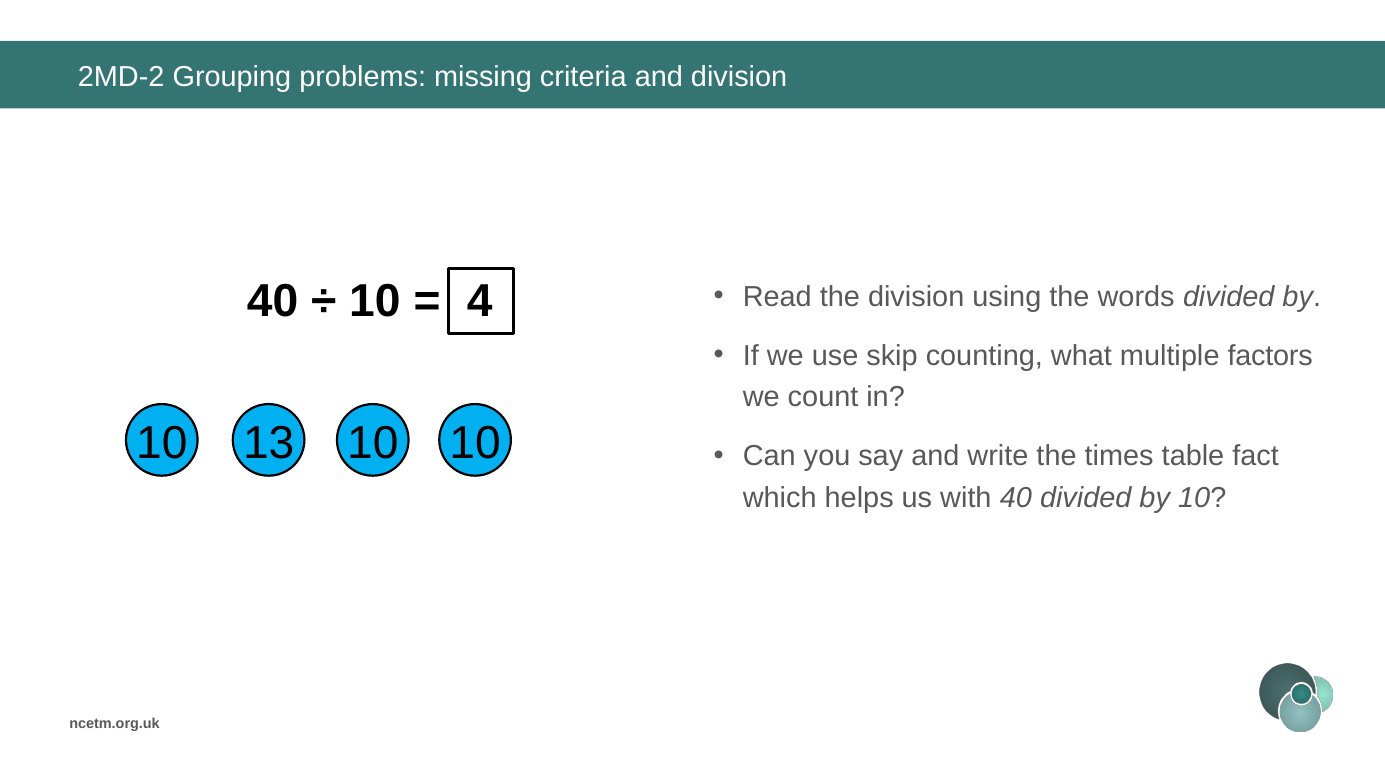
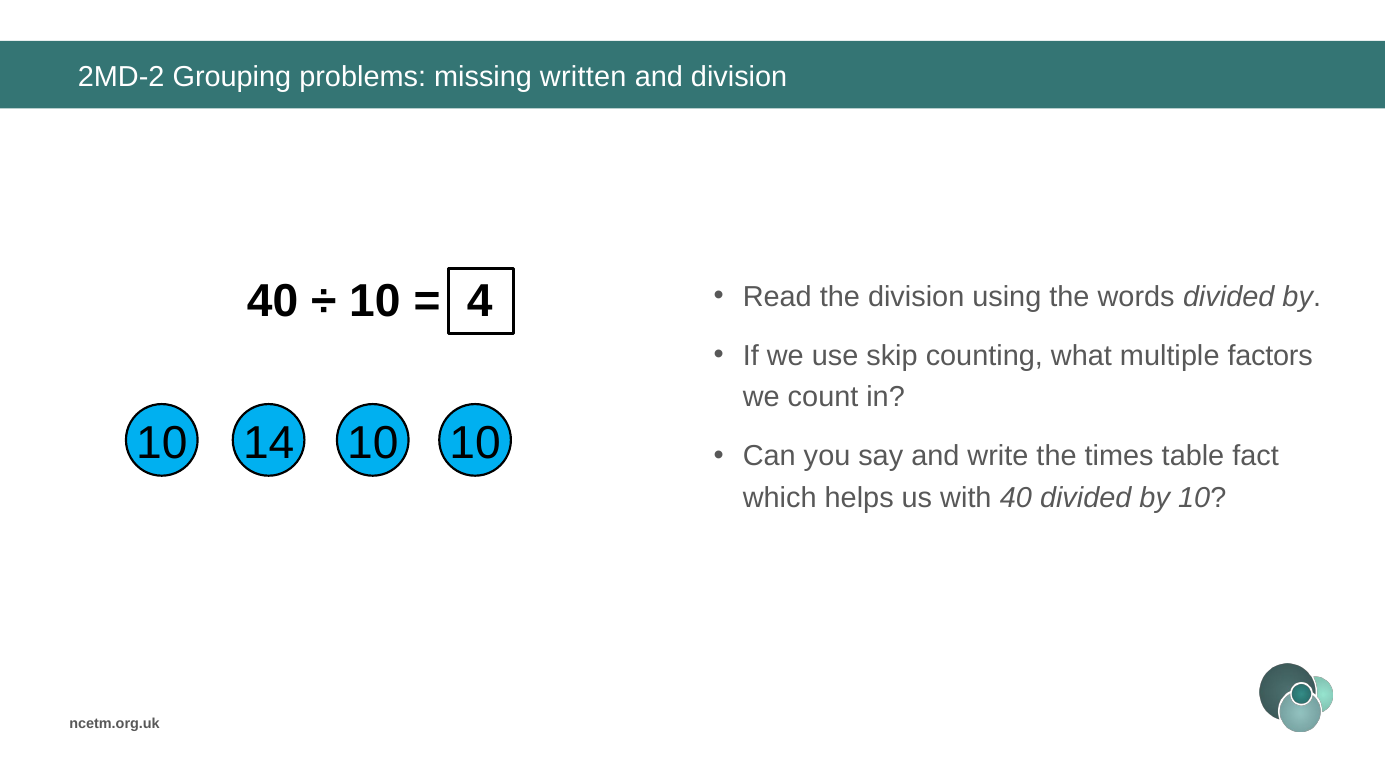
criteria: criteria -> written
13: 13 -> 14
